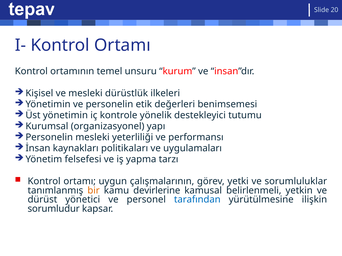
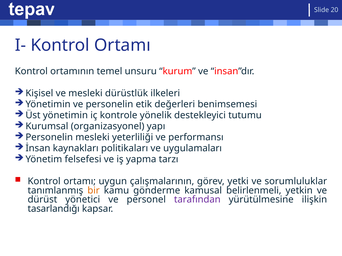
devirlerine: devirlerine -> gönderme
tarafından colour: blue -> purple
sorumludur: sorumludur -> tasarlandığı
